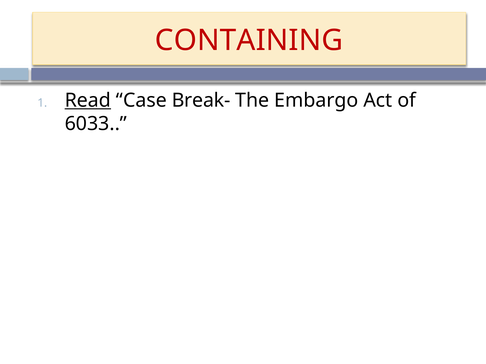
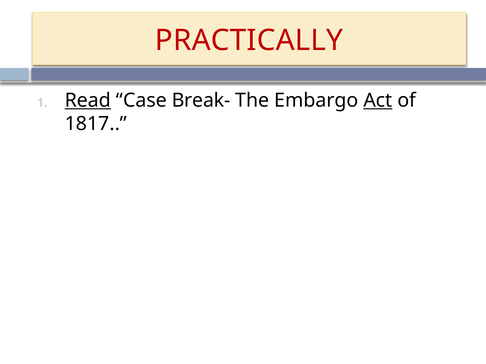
CONTAINING: CONTAINING -> PRACTICALLY
Act underline: none -> present
6033: 6033 -> 1817
